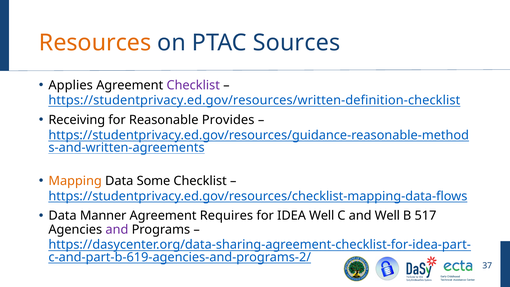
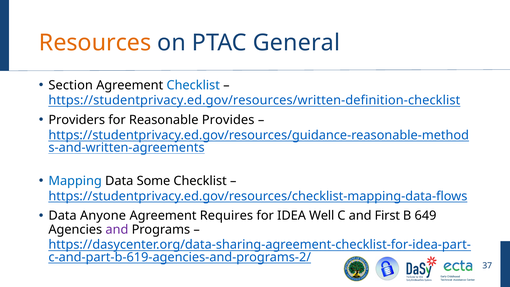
Sources: Sources -> General
Applies: Applies -> Section
Checklist at (193, 85) colour: purple -> blue
Receiving: Receiving -> Providers
Mapping colour: orange -> blue
Manner: Manner -> Anyone
and Well: Well -> First
517: 517 -> 649
